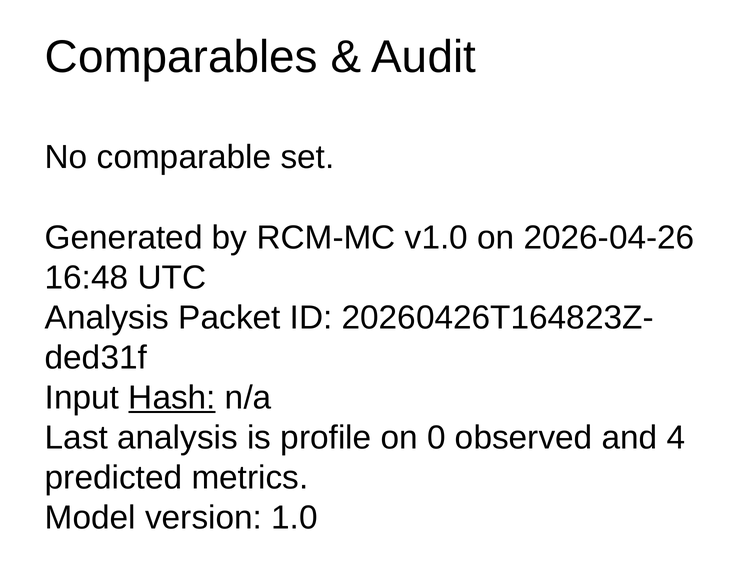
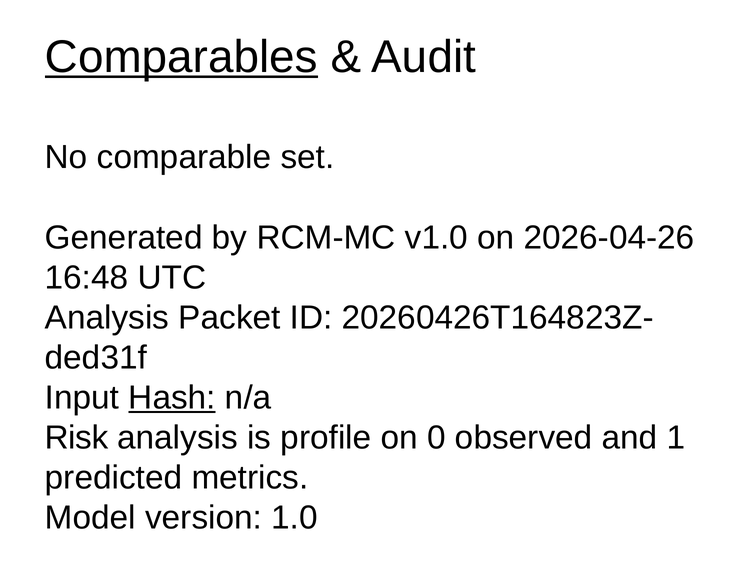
Comparables underline: none -> present
Last: Last -> Risk
4: 4 -> 1
